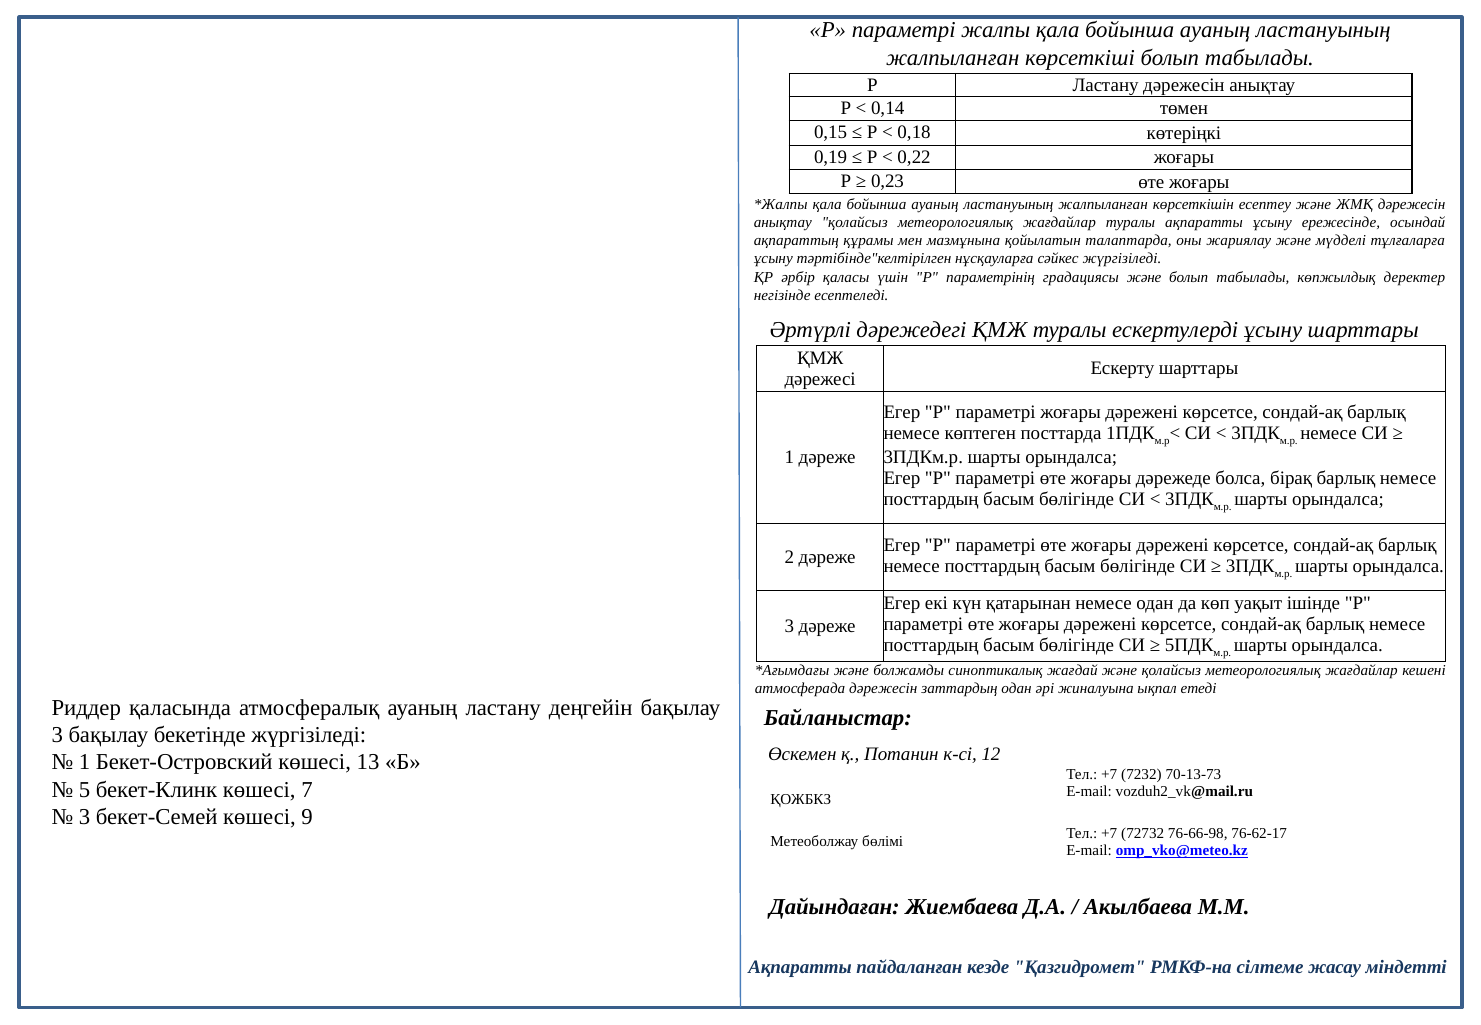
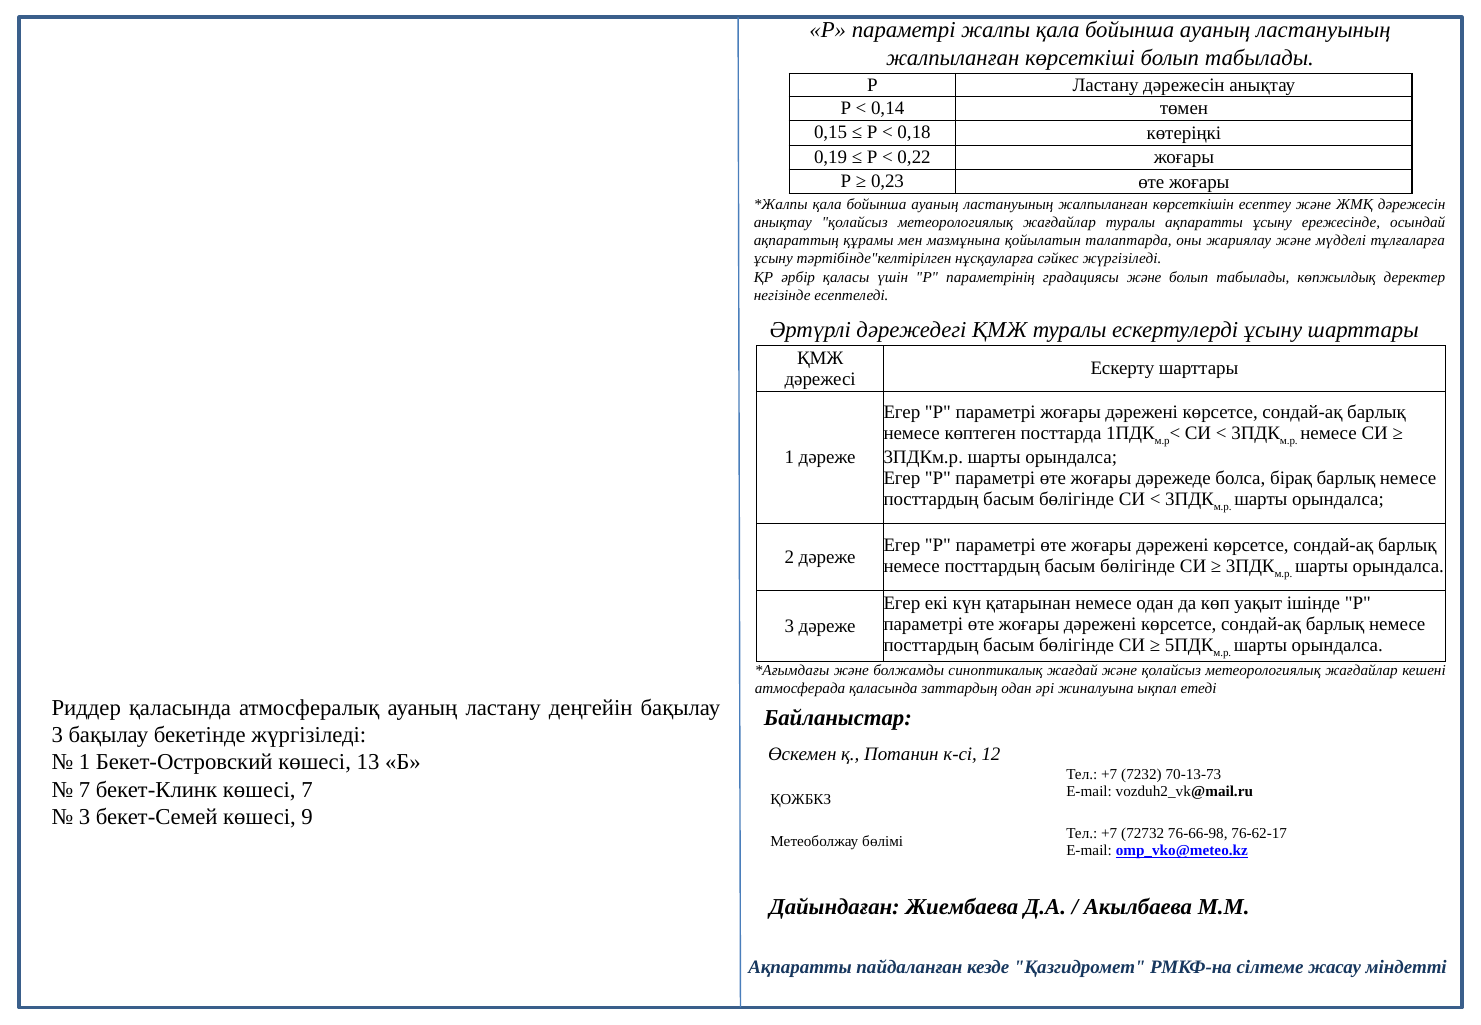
атмосферада дәрежесін: дәрежесін -> қаласында
5 at (85, 790): 5 -> 7
